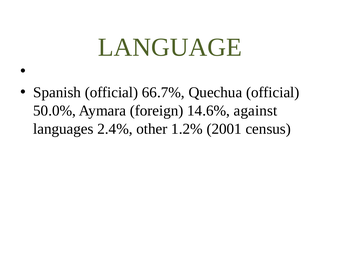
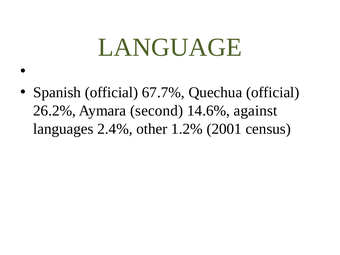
66.7%: 66.7% -> 67.7%
50.0%: 50.0% -> 26.2%
foreign: foreign -> second
